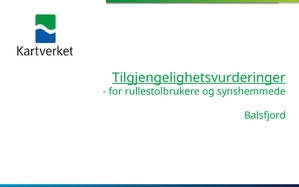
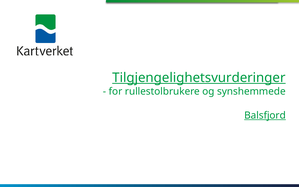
Balsfjord underline: none -> present
